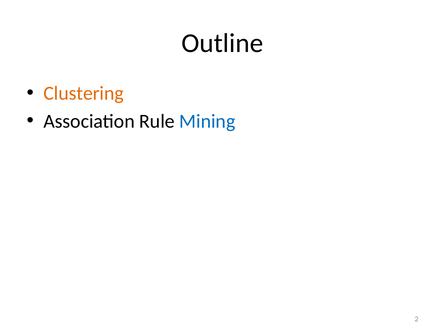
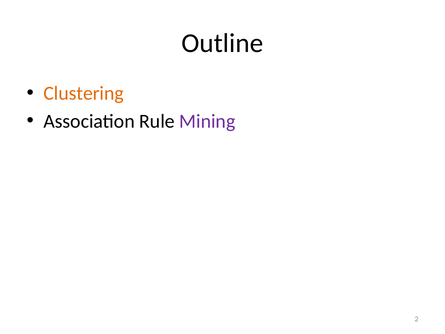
Mining colour: blue -> purple
